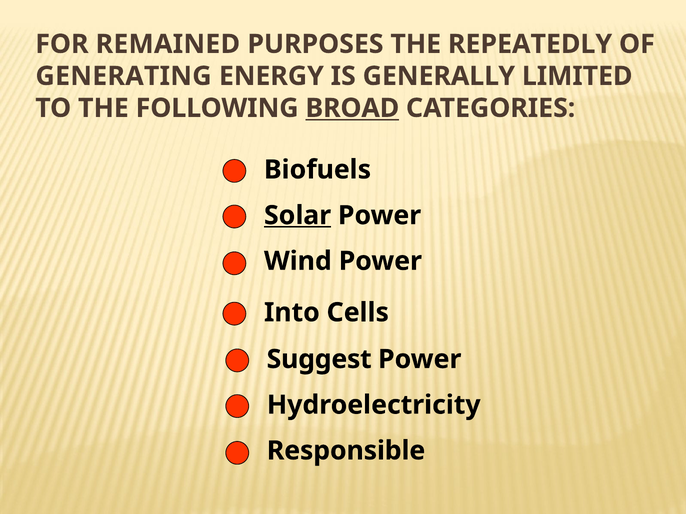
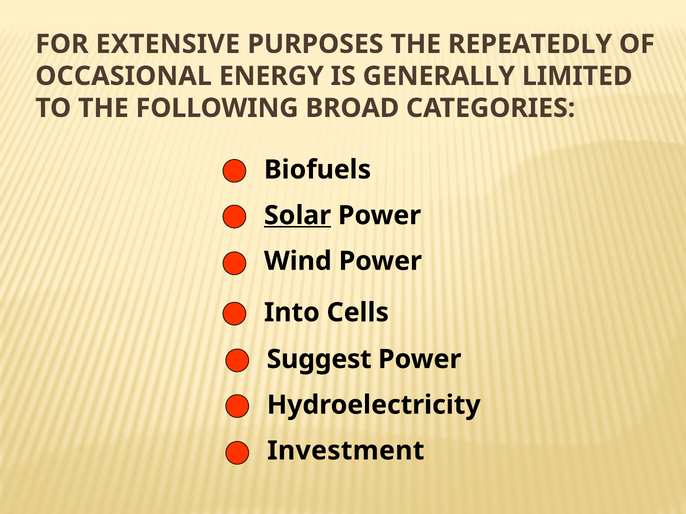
REMAINED: REMAINED -> EXTENSIVE
GENERATING: GENERATING -> OCCASIONAL
BROAD underline: present -> none
Responsible: Responsible -> Investment
